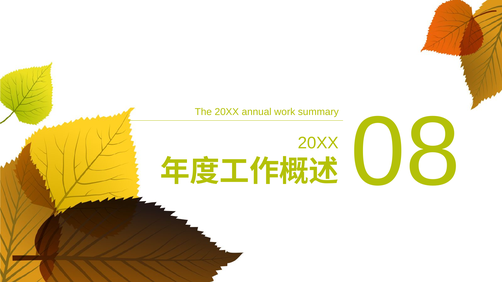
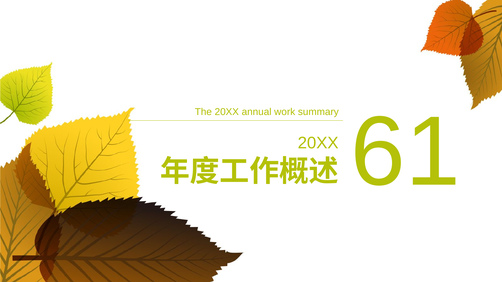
08: 08 -> 61
